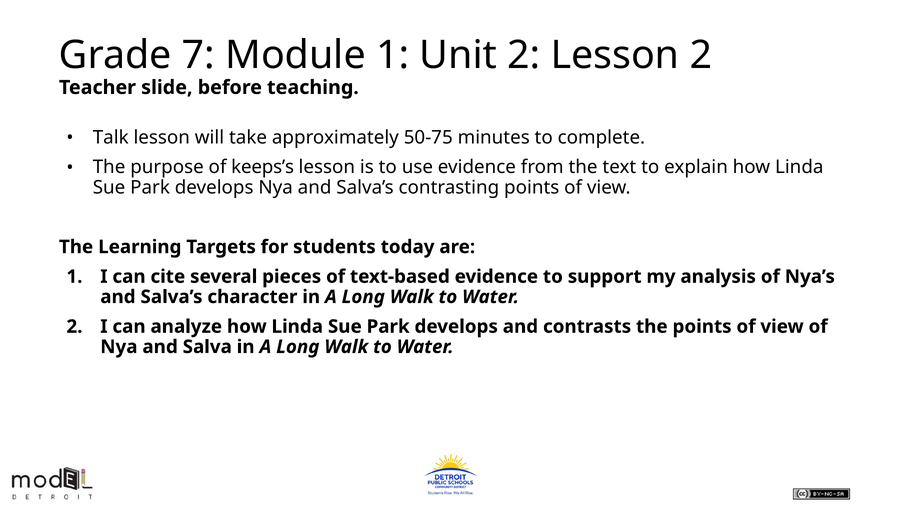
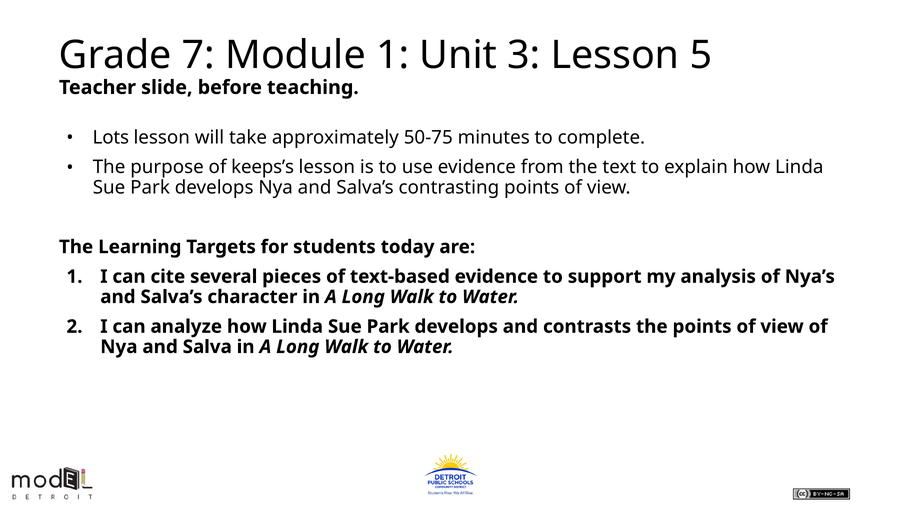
Unit 2: 2 -> 3
Lesson 2: 2 -> 5
Talk: Talk -> Lots
